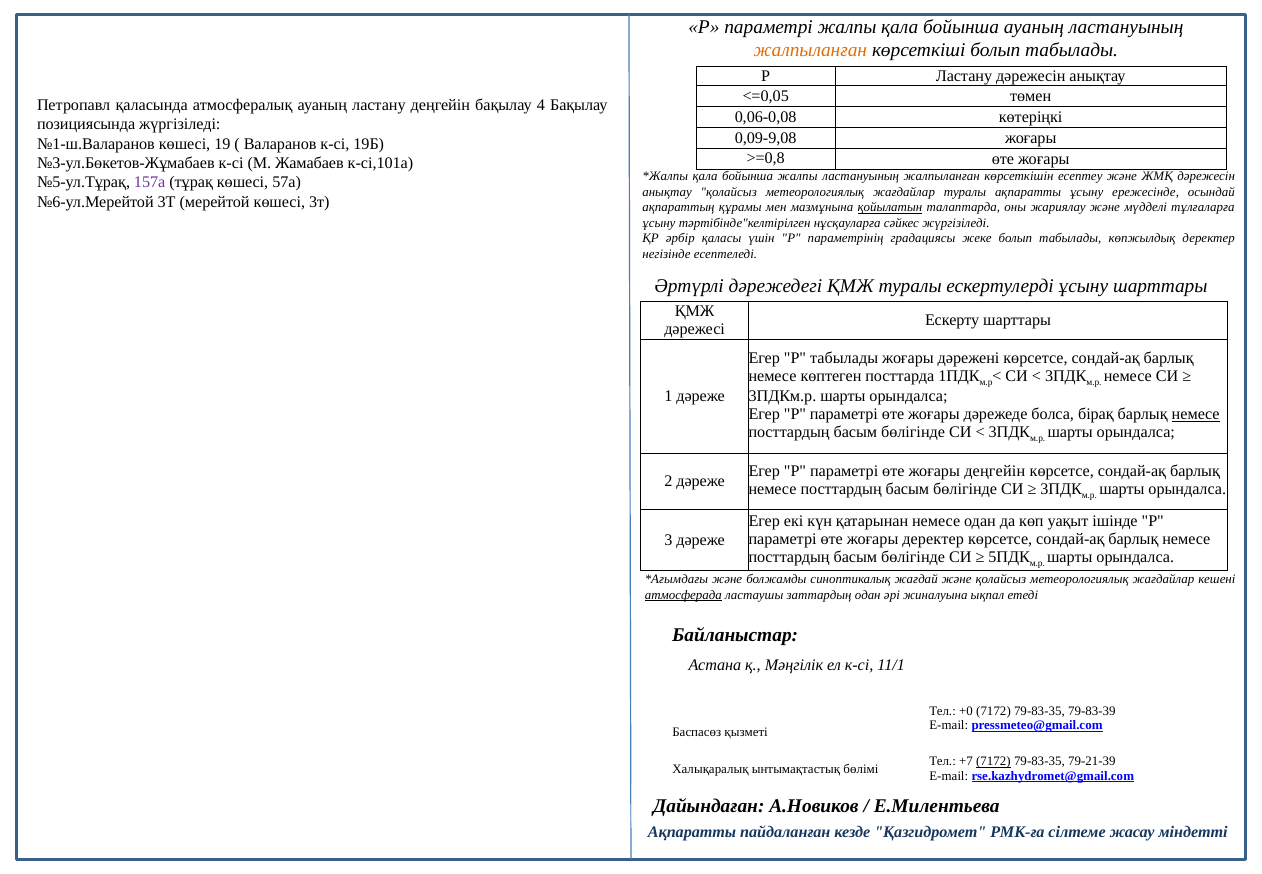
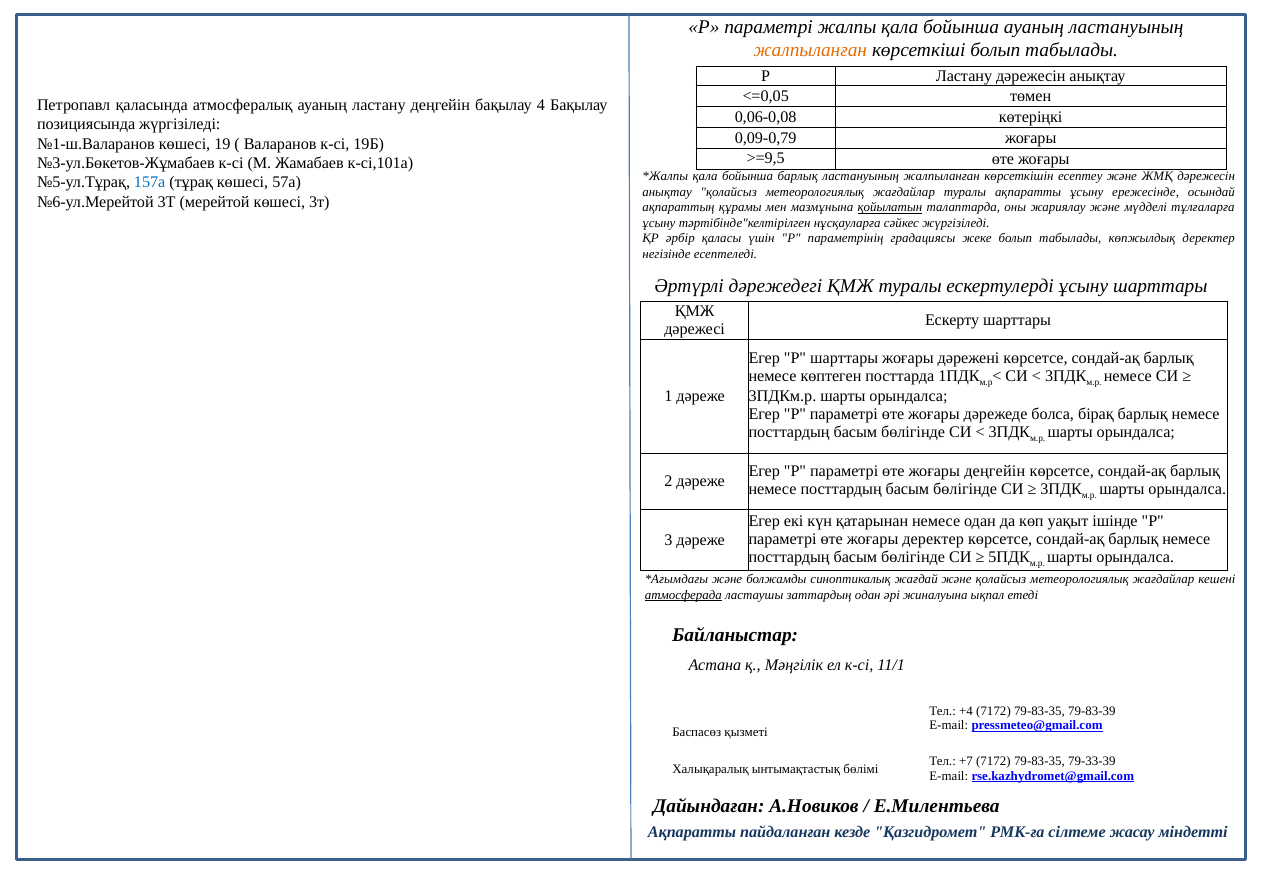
0,09-9,08: 0,09-9,08 -> 0,09-0,79
>=0,8: >=0,8 -> >=9,5
бойынша жалпы: жалпы -> барлық
157а colour: purple -> blue
Р табылады: табылады -> шарттары
немесе at (1196, 414) underline: present -> none
+0: +0 -> +4
7172 at (993, 761) underline: present -> none
79-21-39: 79-21-39 -> 79-33-39
